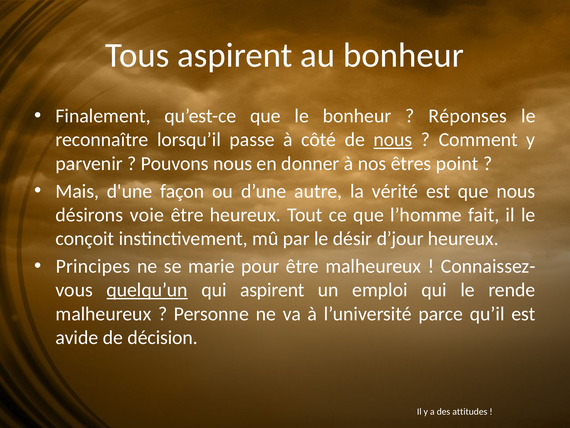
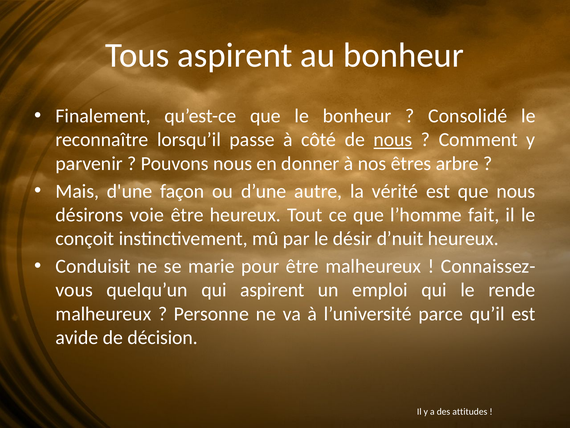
Réponses: Réponses -> Consolidé
point: point -> arbre
d’jour: d’jour -> d’nuit
Principes: Principes -> Conduisit
quelqu’un underline: present -> none
